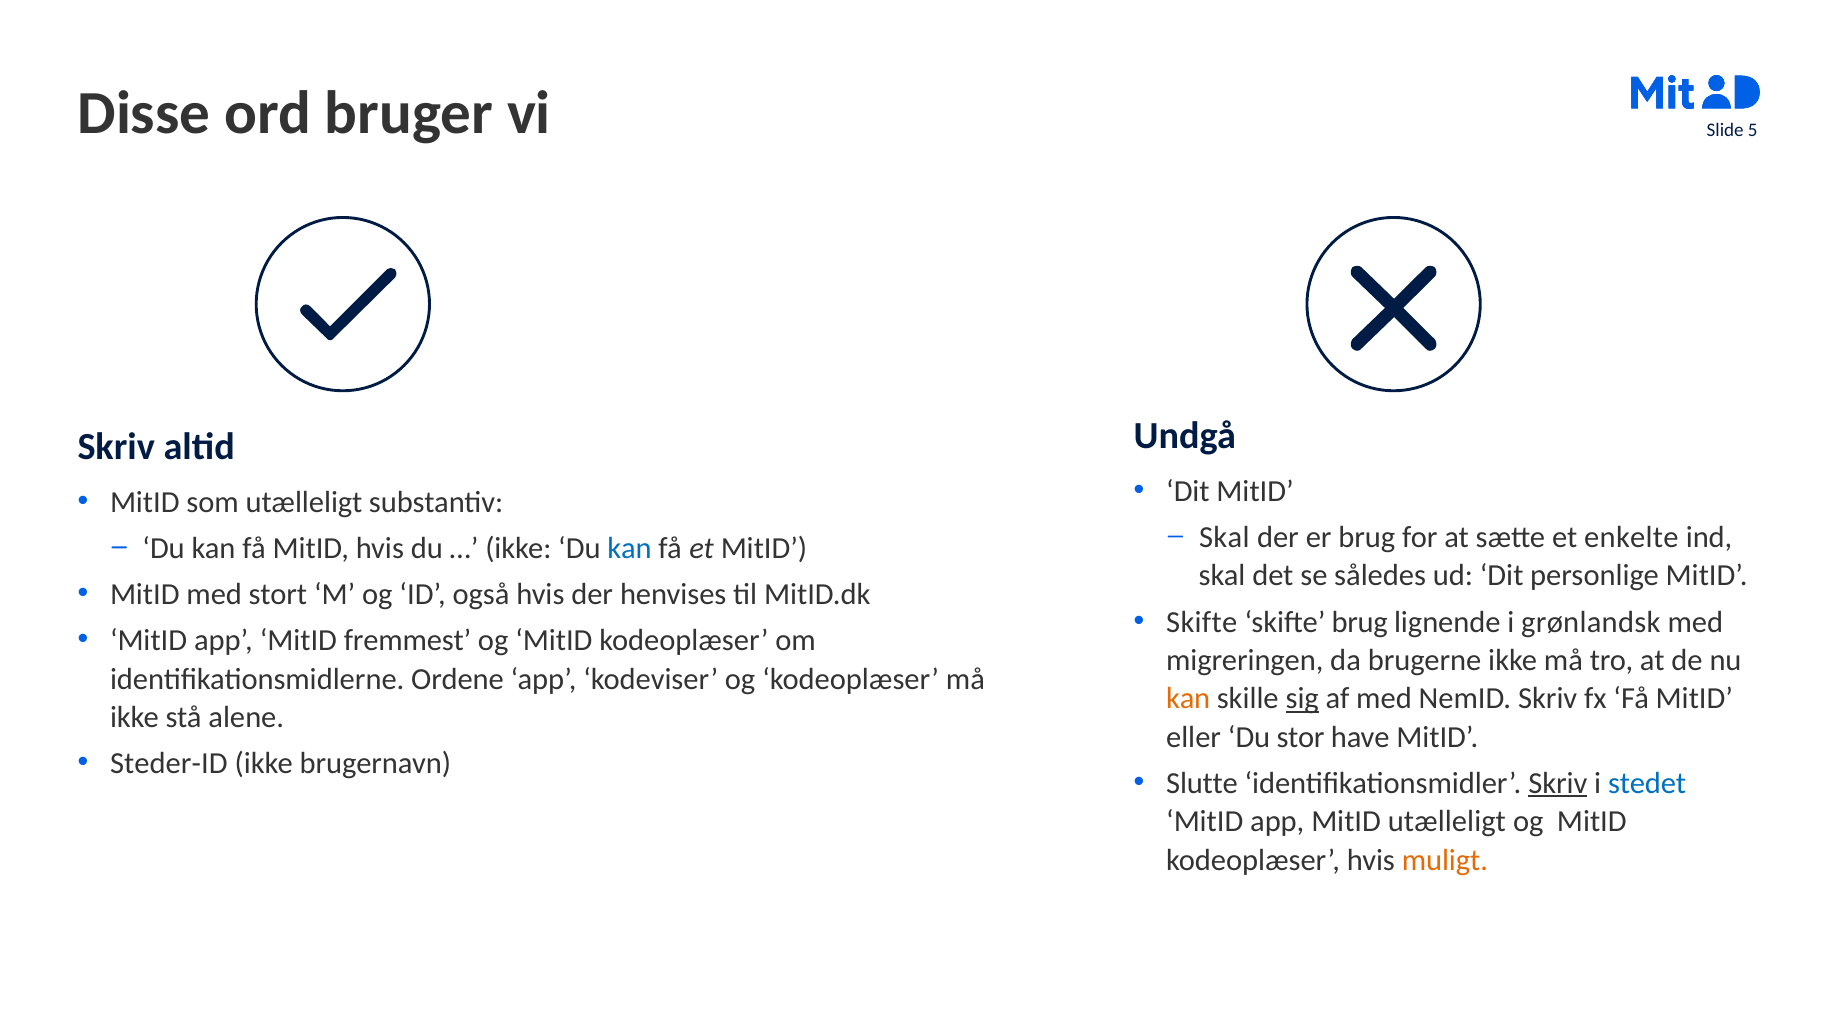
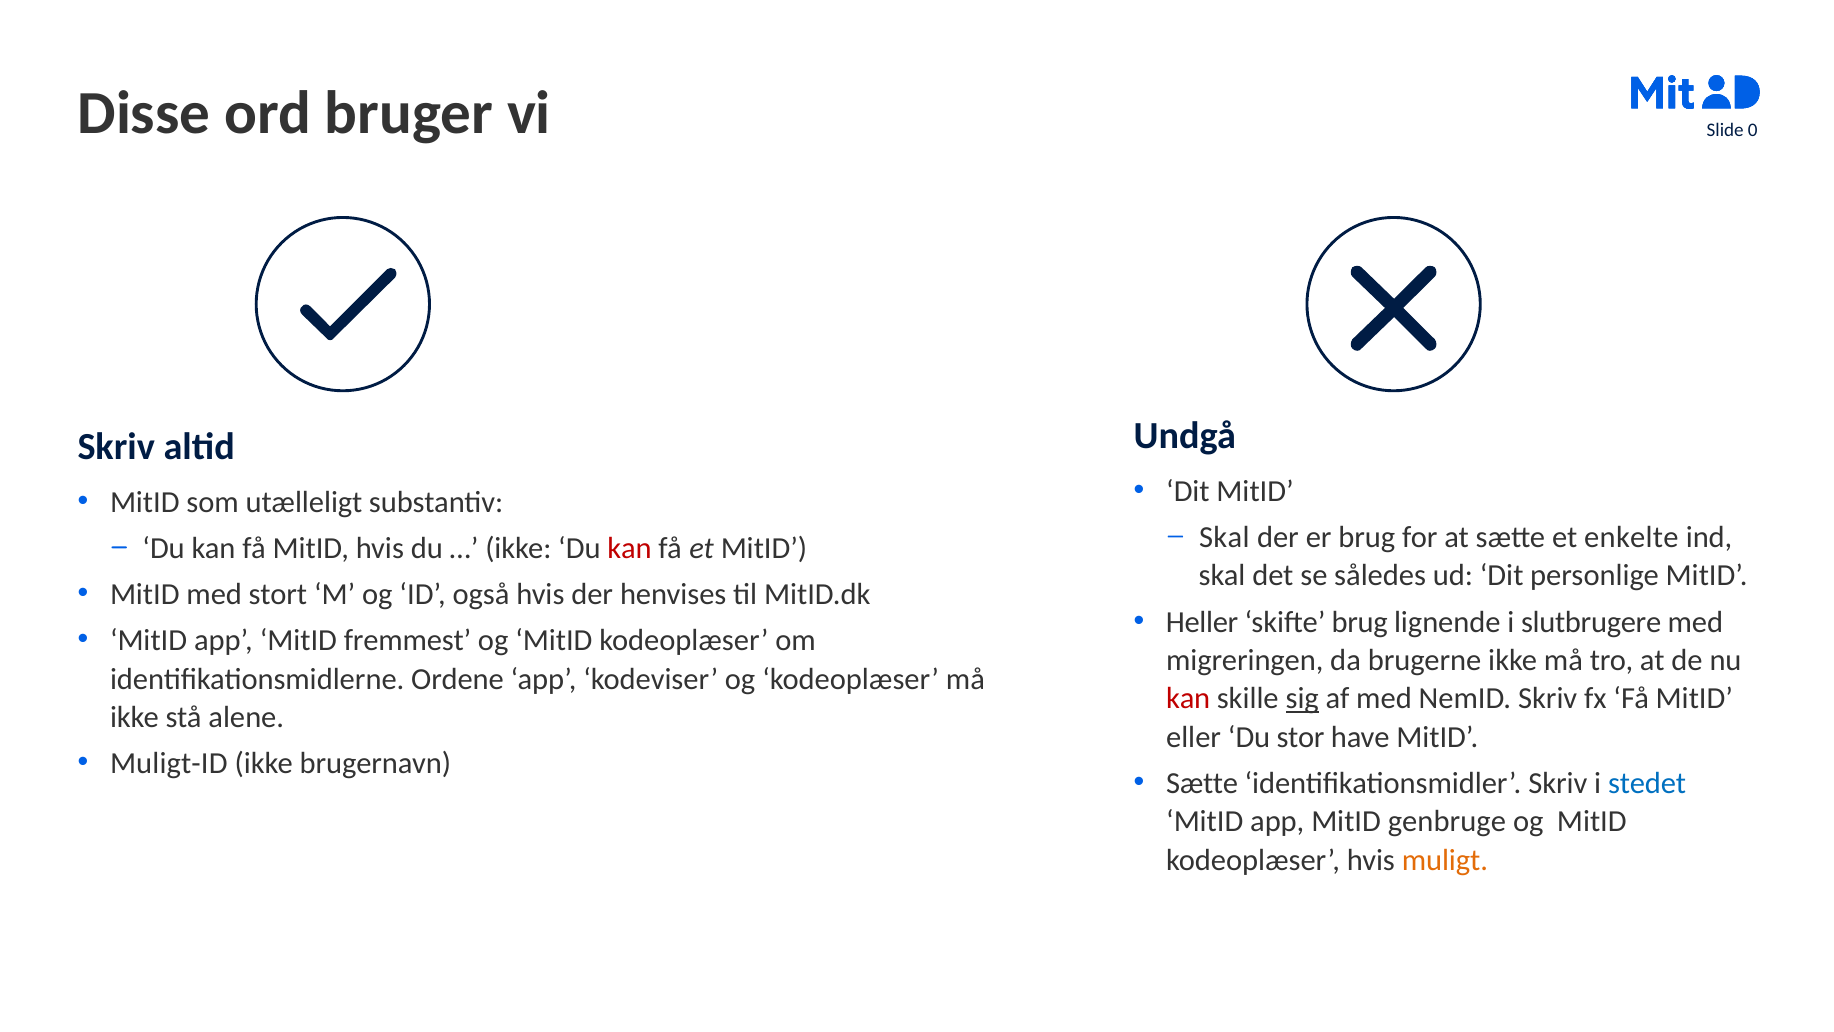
5: 5 -> 0
kan at (630, 548) colour: blue -> red
Skifte at (1202, 622): Skifte -> Heller
grønlandsk: grønlandsk -> slutbrugere
kan at (1188, 699) colour: orange -> red
Steder-ID: Steder-ID -> Muligt-ID
Slutte at (1202, 783): Slutte -> Sætte
Skriv at (1558, 783) underline: present -> none
MitID utælleligt: utælleligt -> genbruge
